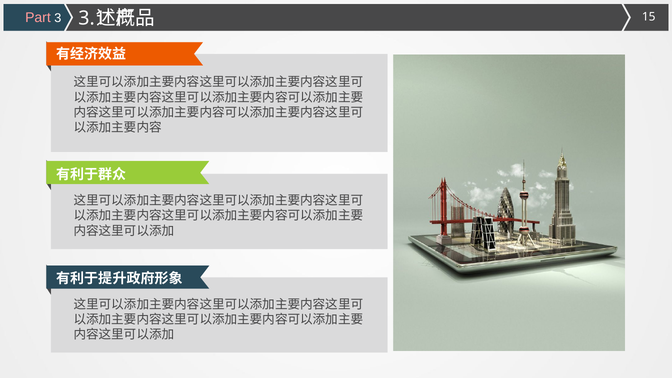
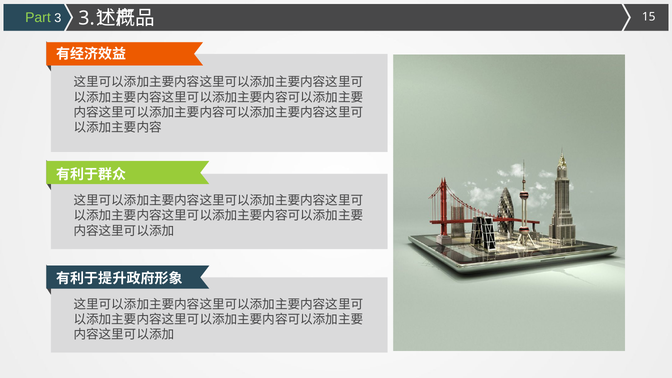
Part colour: pink -> light green
